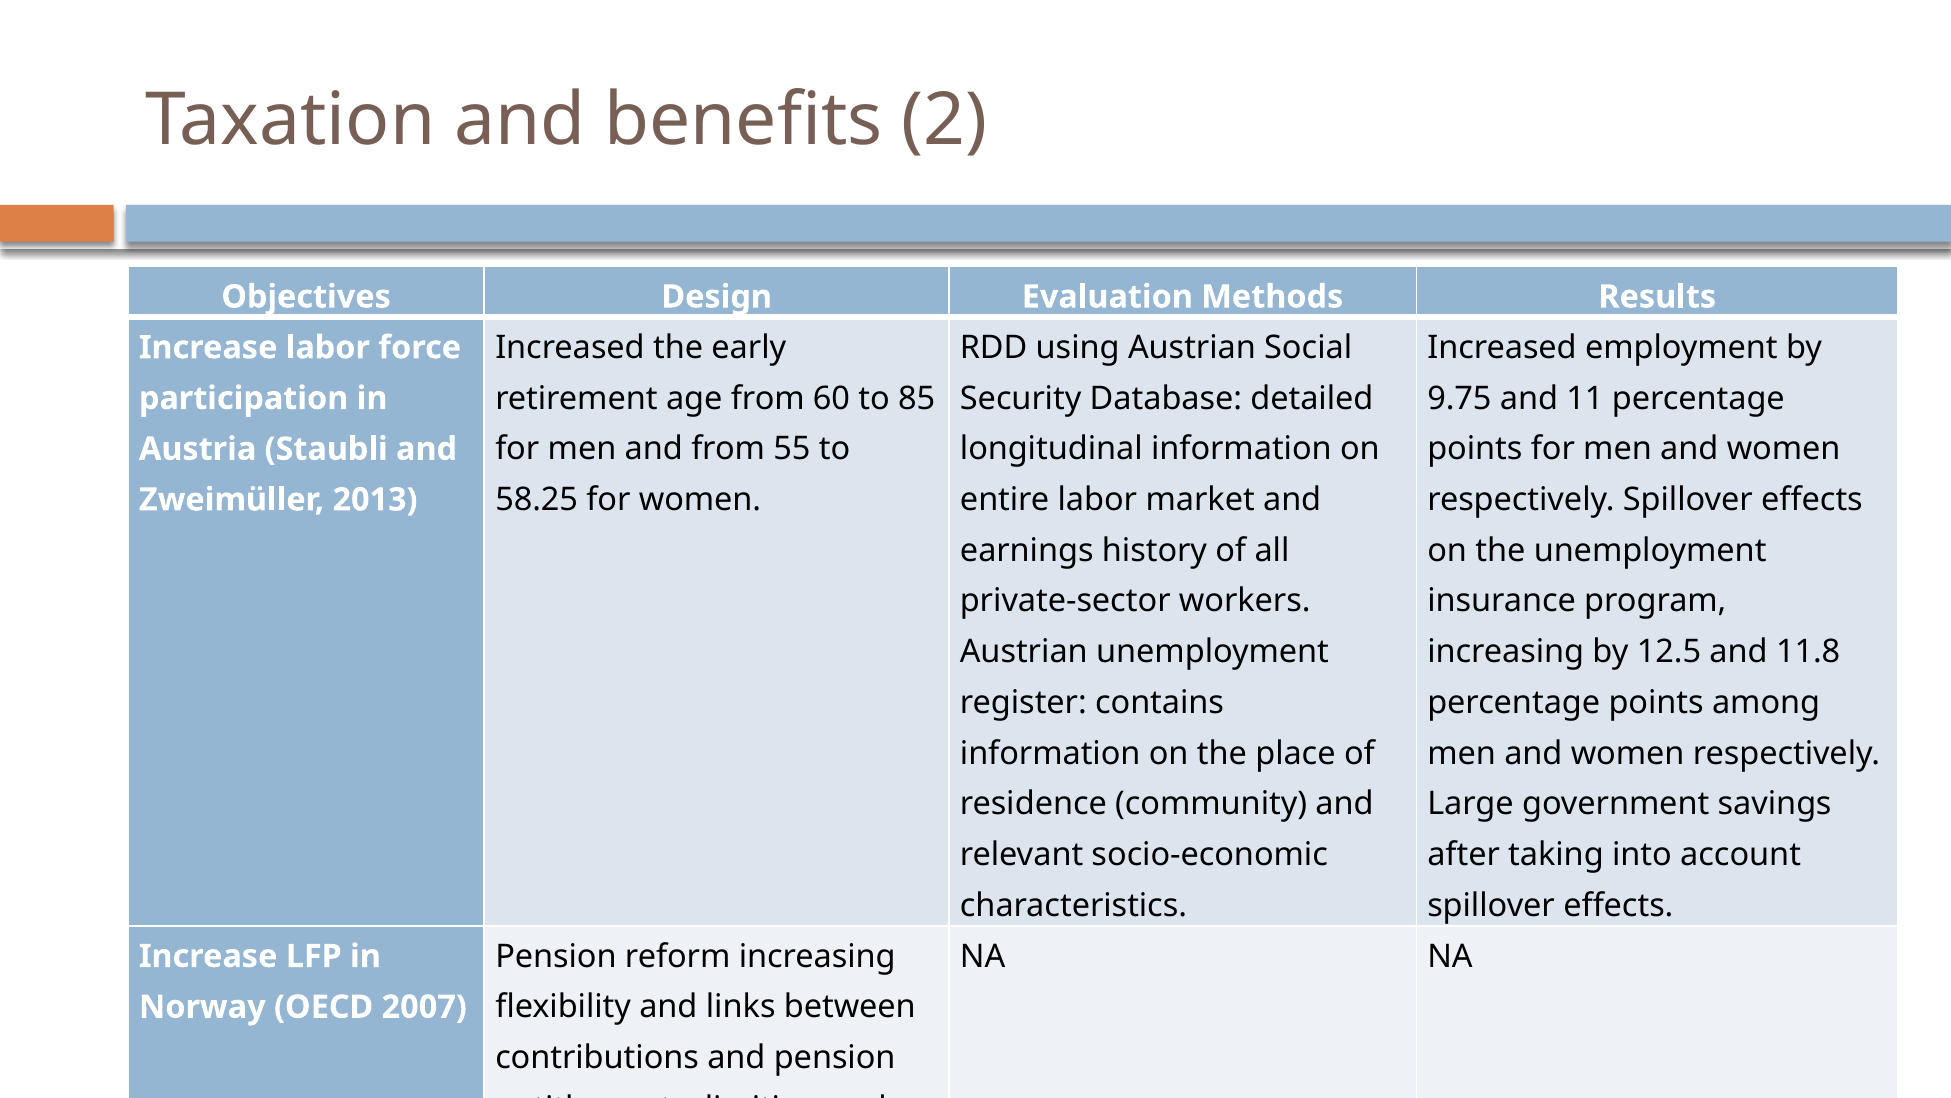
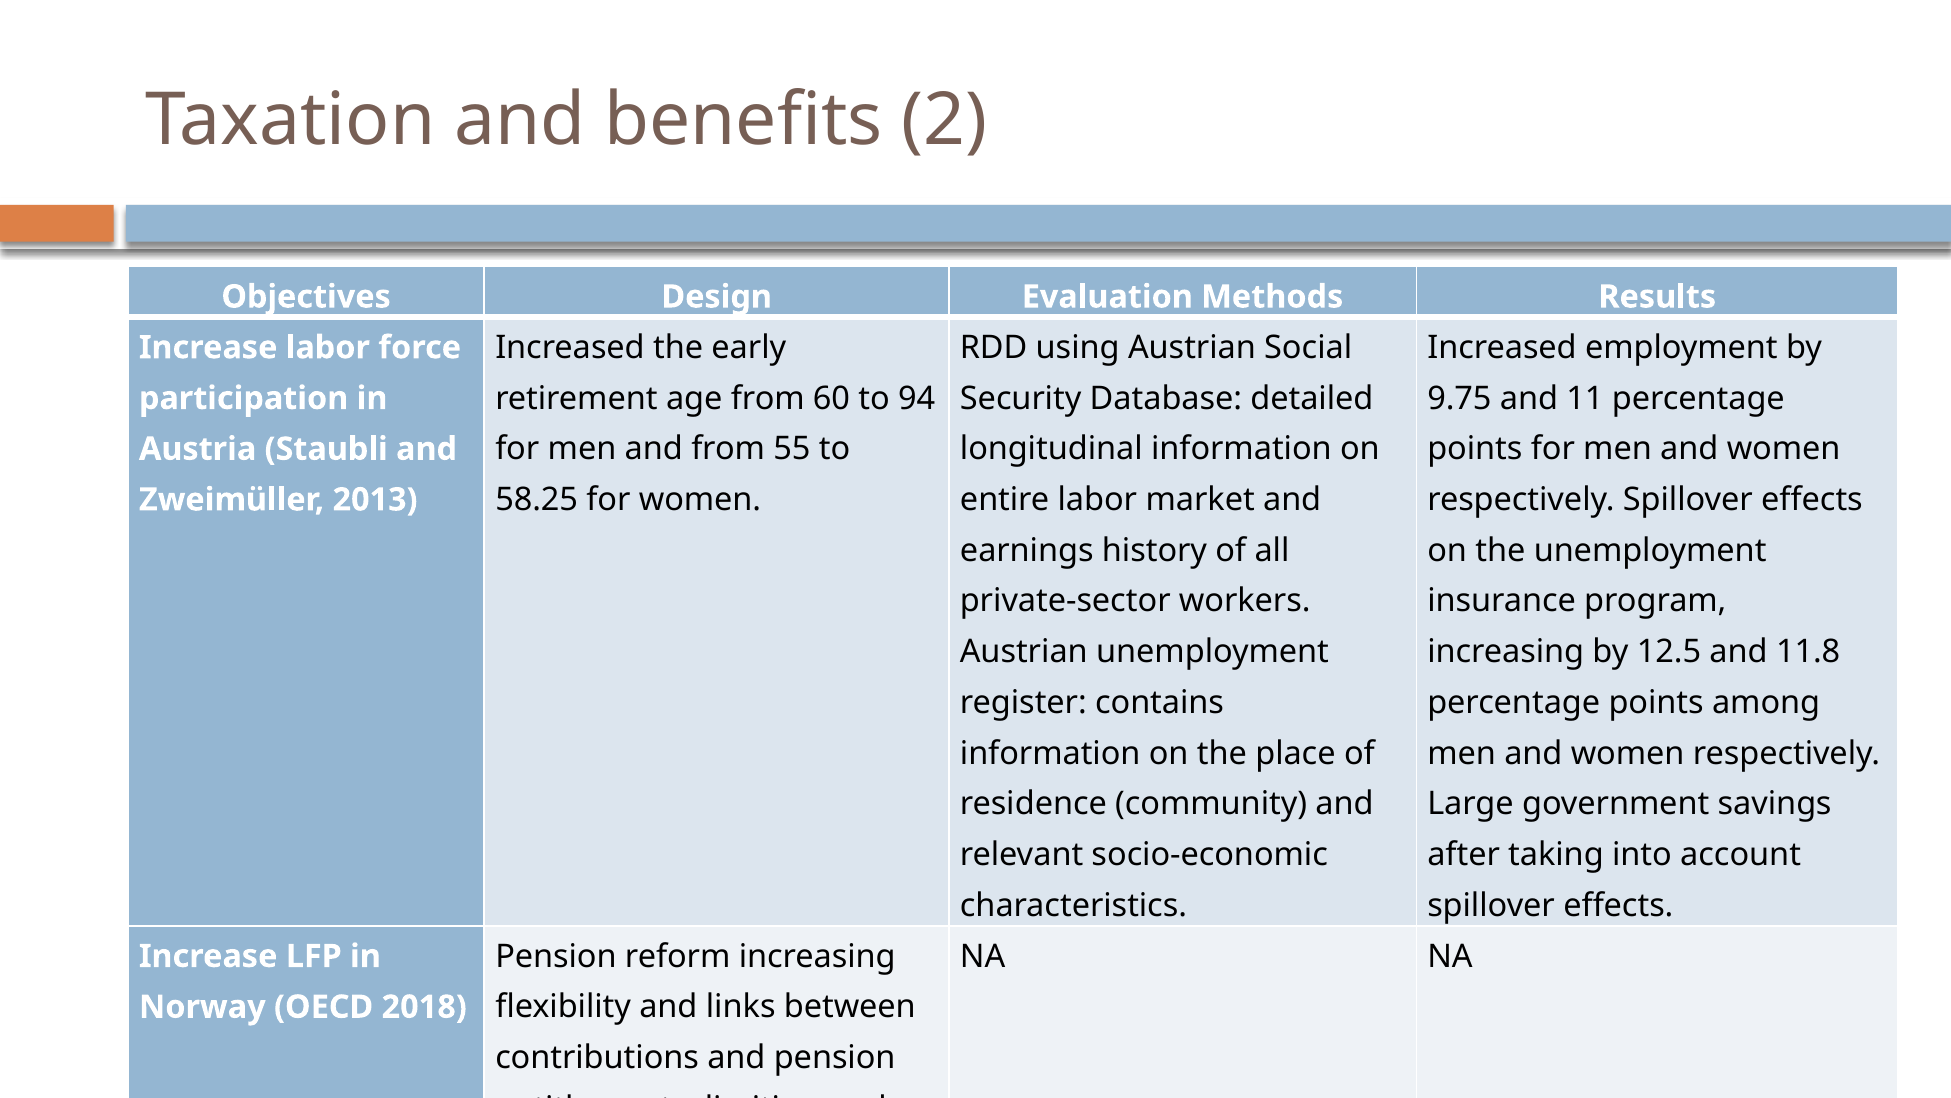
85: 85 -> 94
2007: 2007 -> 2018
